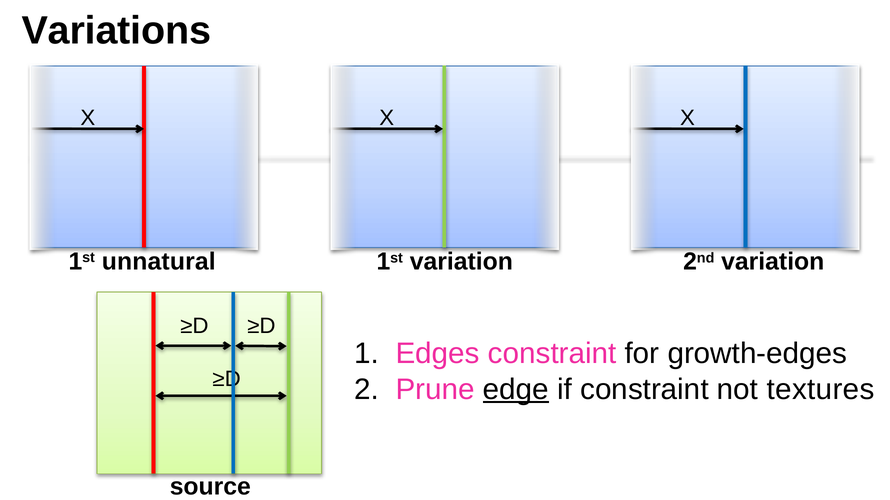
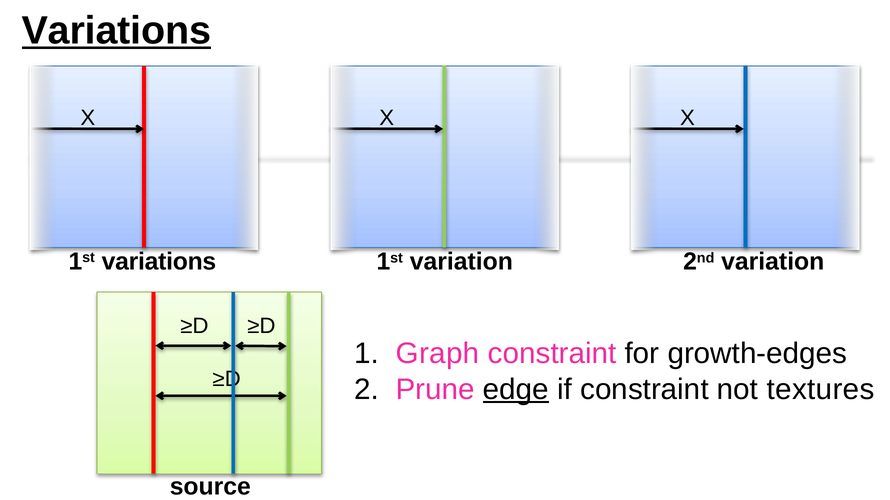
Variations at (116, 31) underline: none -> present
1st unnatural: unnatural -> variations
Edges: Edges -> Graph
